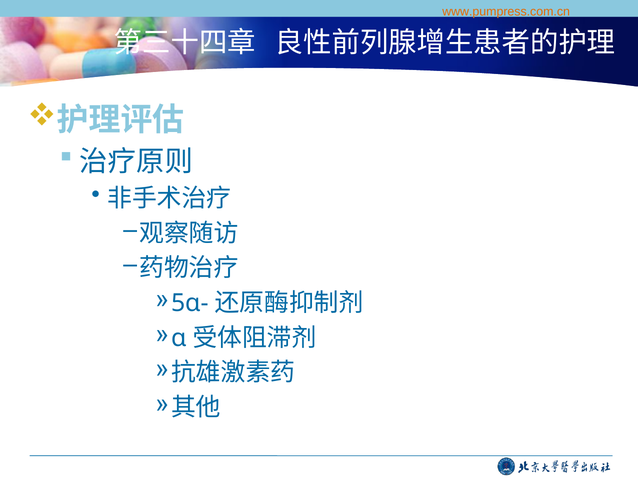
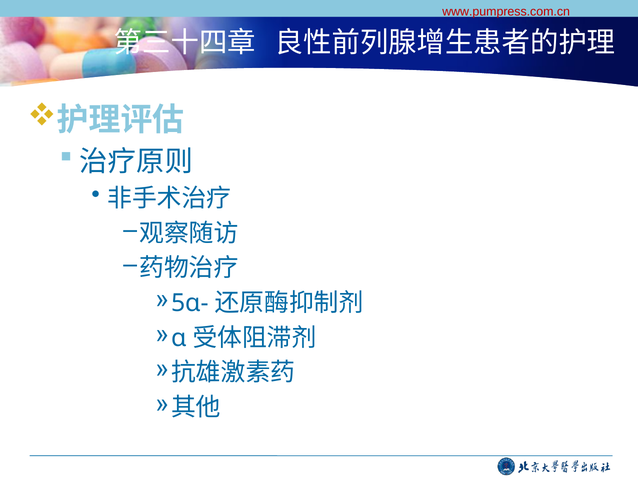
www.pumpress.com.cn colour: orange -> red
